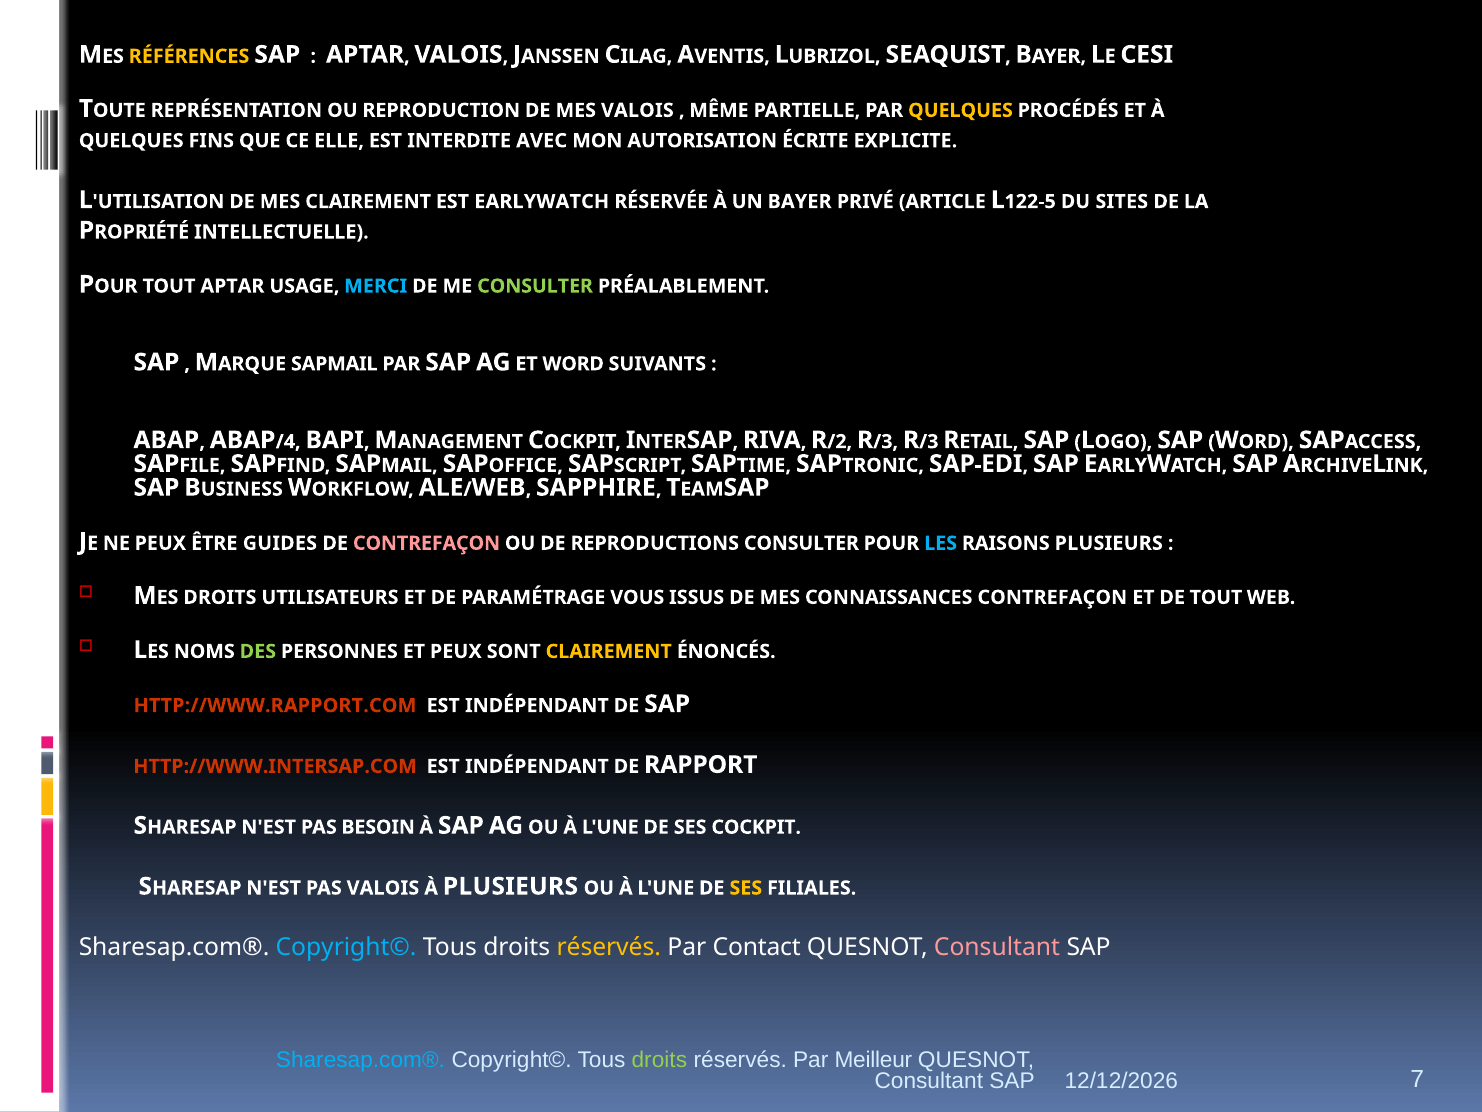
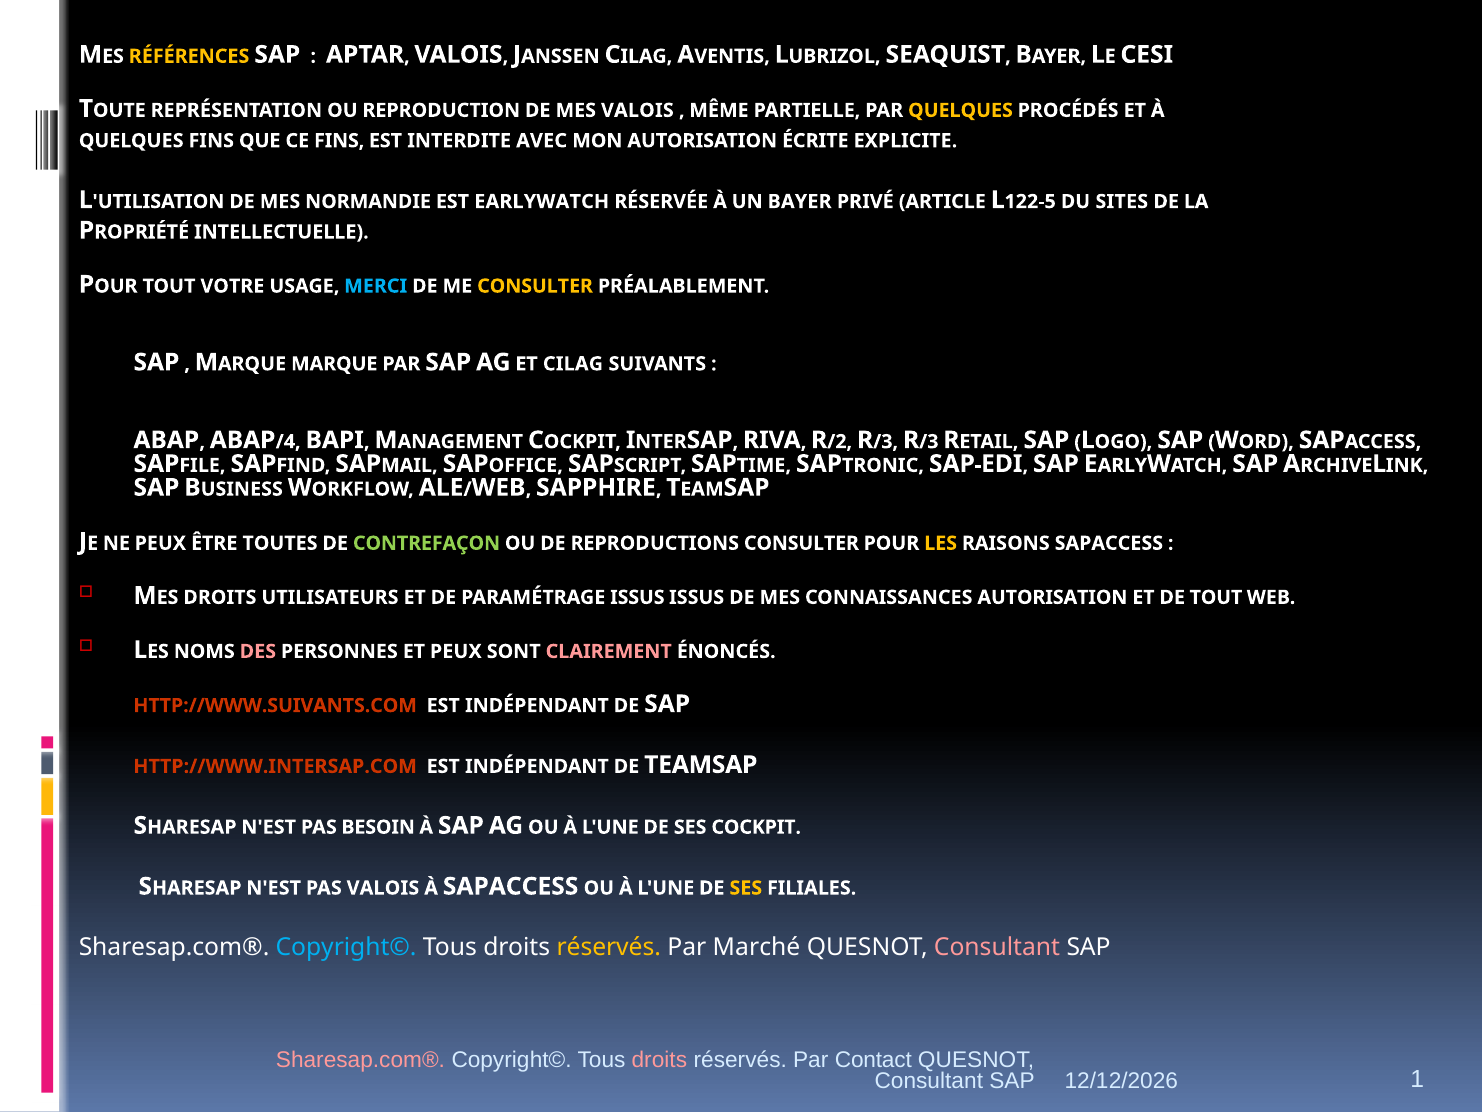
CE ELLE: ELLE -> FINS
MES CLAIREMENT: CLAIREMENT -> NORMANDIE
TOUT APTAR: APTAR -> VOTRE
CONSULTER at (535, 286) colour: light green -> yellow
MARQUE SAPMAIL: SAPMAIL -> MARQUE
ET WORD: WORD -> CILAG
GUIDES: GUIDES -> TOUTES
CONTREFAÇON at (427, 543) colour: pink -> light green
LES at (941, 543) colour: light blue -> yellow
RAISONS PLUSIEURS: PLUSIEURS -> SAPACCESS
PARAMÉTRAGE VOUS: VOUS -> ISSUS
CONNAISSANCES CONTREFAÇON: CONTREFAÇON -> AUTORISATION
DES colour: light green -> pink
CLAIREMENT at (609, 651) colour: yellow -> pink
HTTP://WWW.RAPPORT.COM: HTTP://WWW.RAPPORT.COM -> HTTP://WWW.SUIVANTS.COM
DE RAPPORT: RAPPORT -> TEAMSAP
À PLUSIEURS: PLUSIEURS -> SAPACCESS
Contact: Contact -> Marché
Sharesap.com® at (360, 1059) colour: light blue -> pink
droits at (659, 1059) colour: light green -> pink
Meilleur: Meilleur -> Contact
7: 7 -> 1
